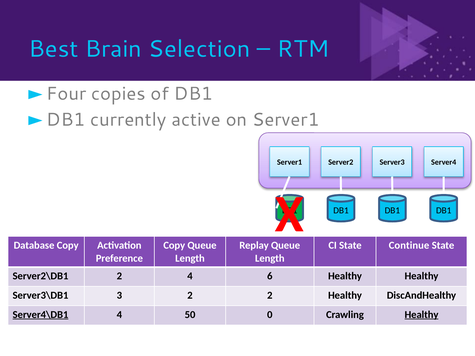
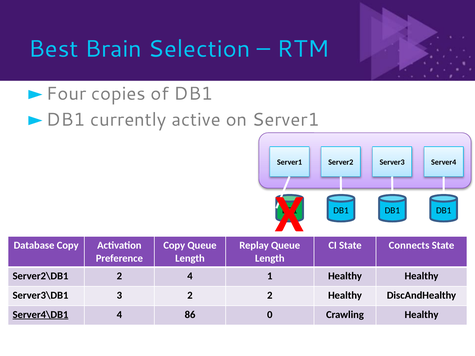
Continue: Continue -> Connects
6: 6 -> 1
50: 50 -> 86
Healthy at (422, 315) underline: present -> none
